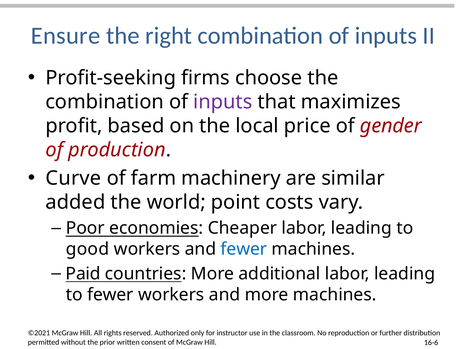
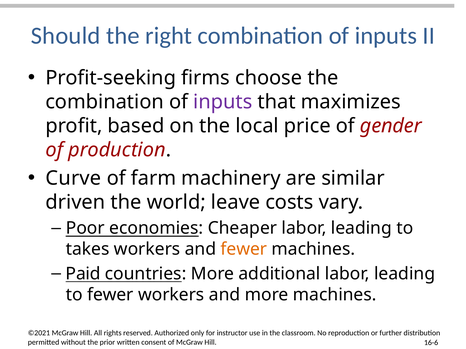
Ensure: Ensure -> Should
added: added -> driven
point: point -> leave
good: good -> takes
fewer at (244, 249) colour: blue -> orange
